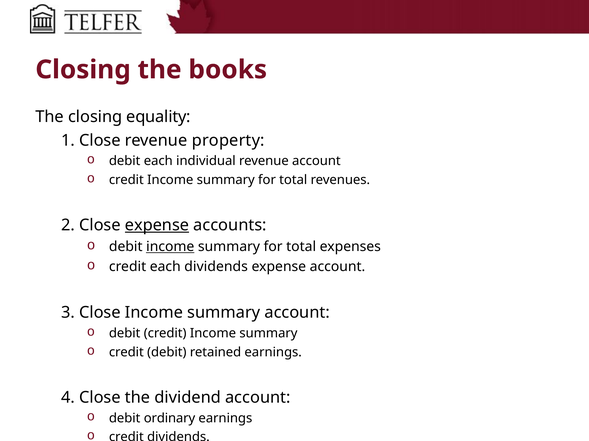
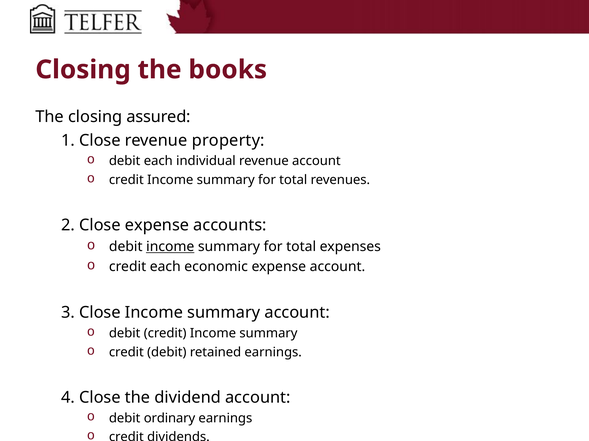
equality: equality -> assured
expense at (157, 226) underline: present -> none
each dividends: dividends -> economic
